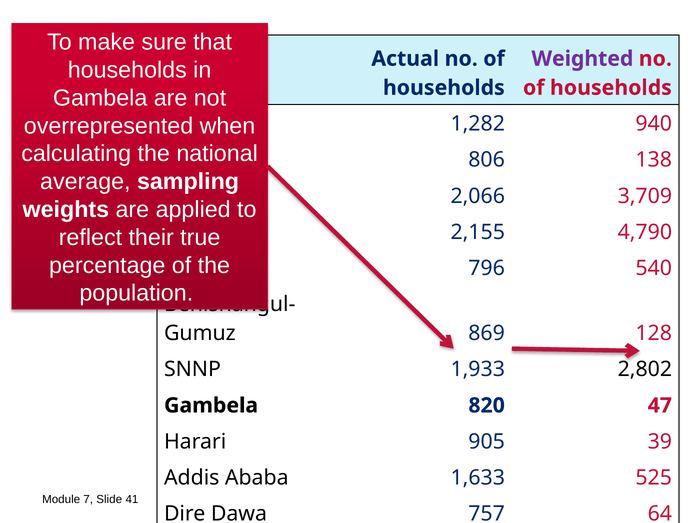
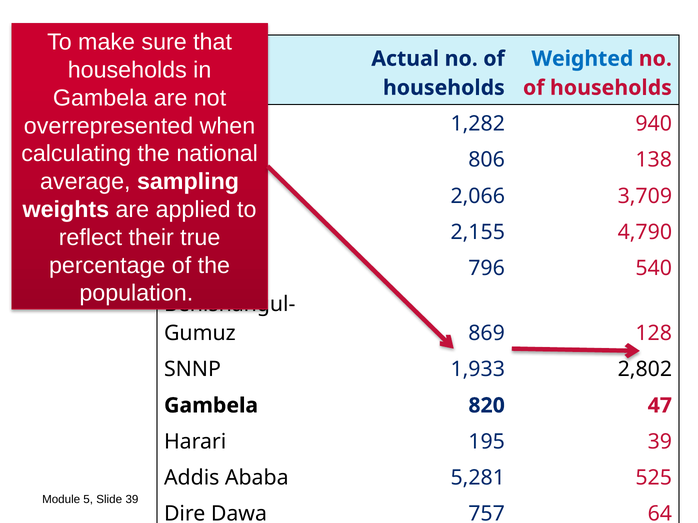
Weighted colour: purple -> blue
905: 905 -> 195
1,633: 1,633 -> 5,281
7: 7 -> 5
Slide 41: 41 -> 39
